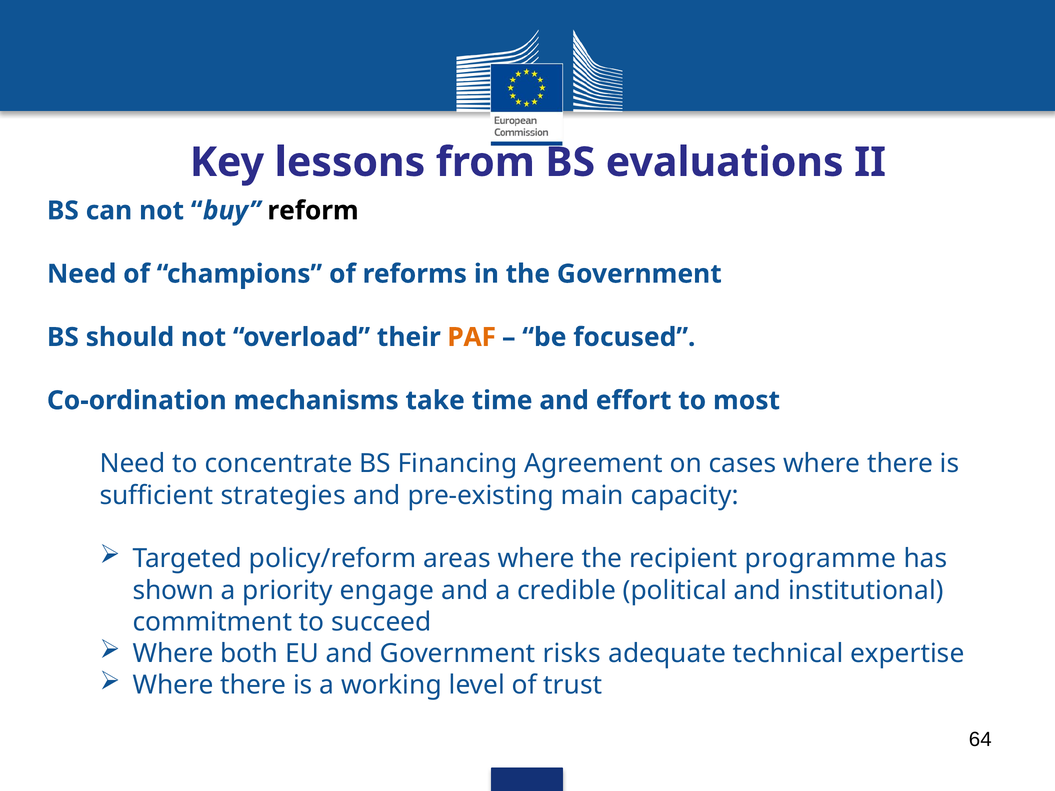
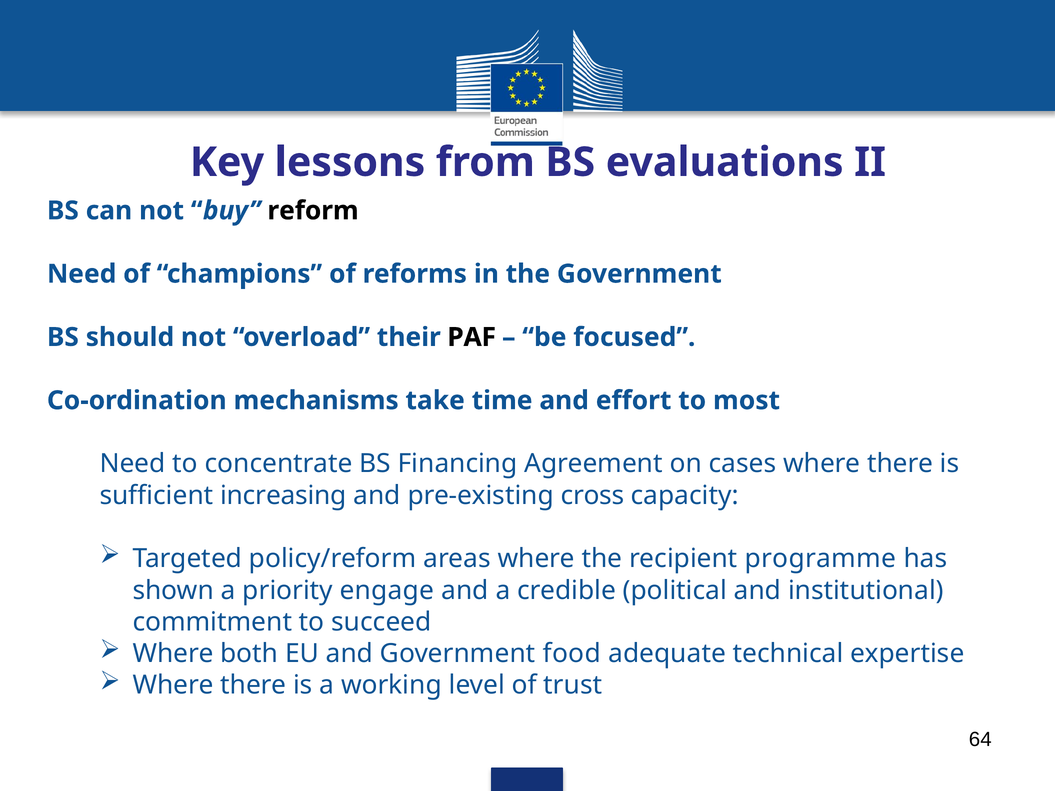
PAF colour: orange -> black
strategies: strategies -> increasing
main: main -> cross
risks: risks -> food
